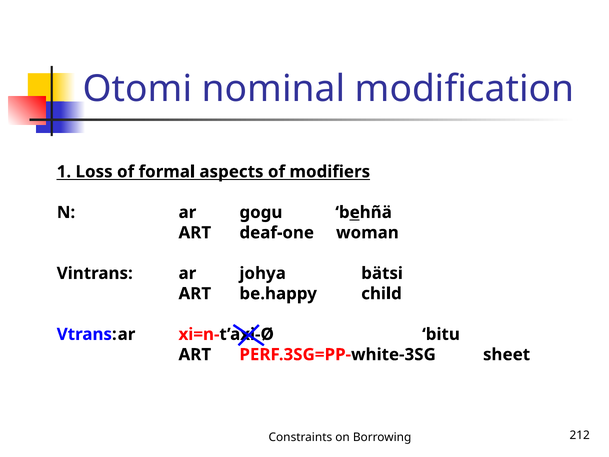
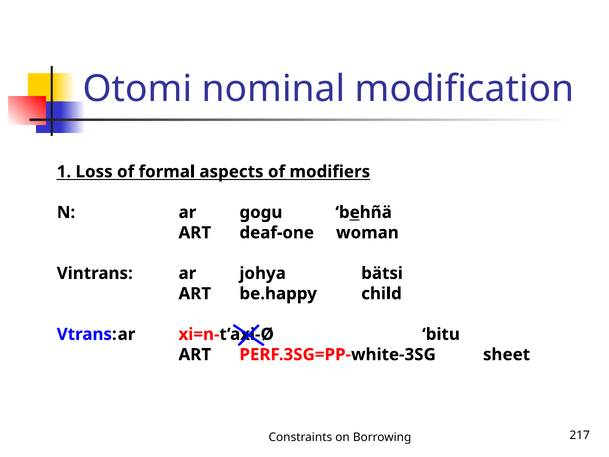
212: 212 -> 217
